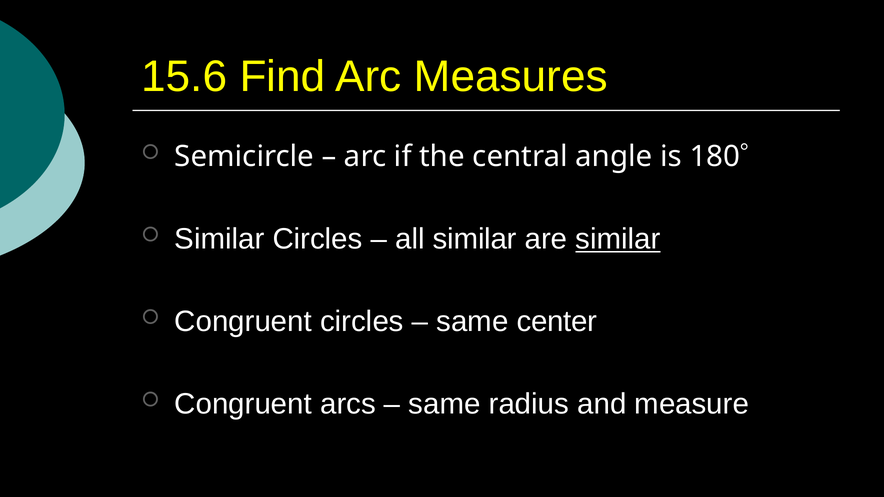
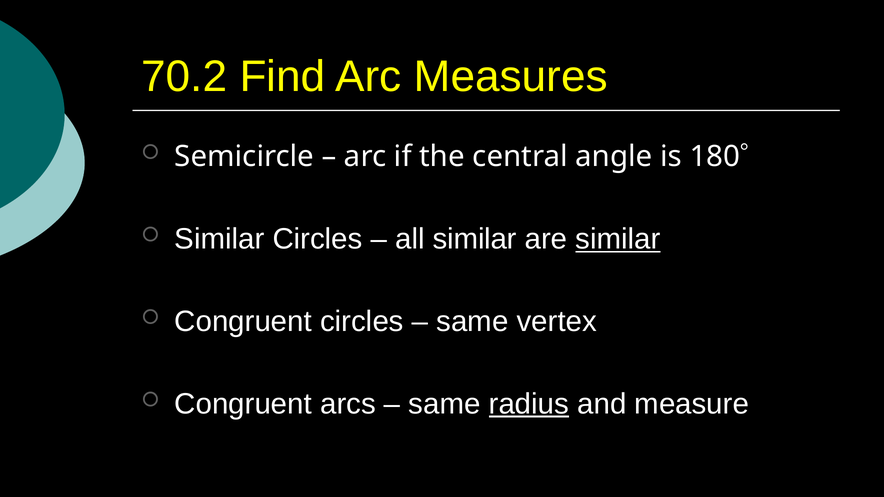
15.6: 15.6 -> 70.2
center: center -> vertex
radius underline: none -> present
